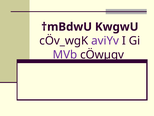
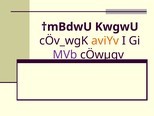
aviYv colour: purple -> orange
